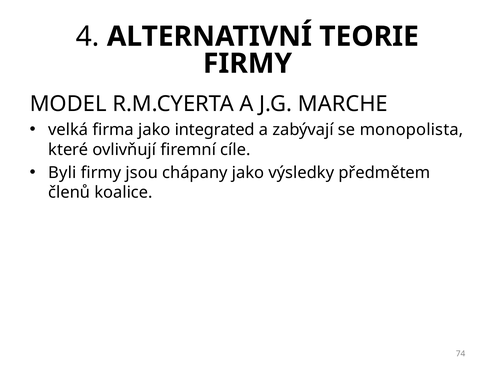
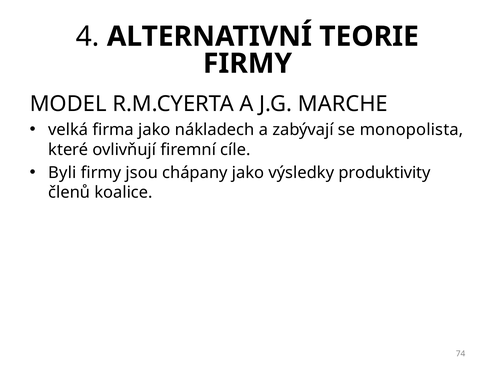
integrated: integrated -> nákladech
předmětem: předmětem -> produktivity
